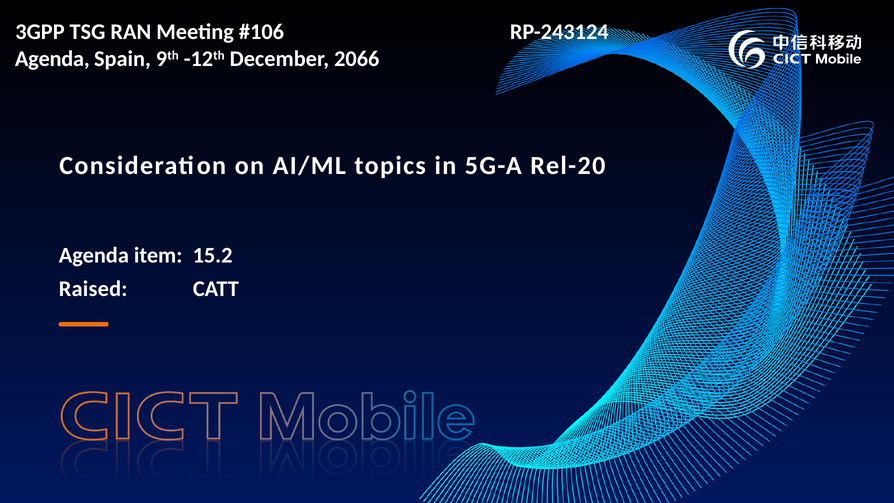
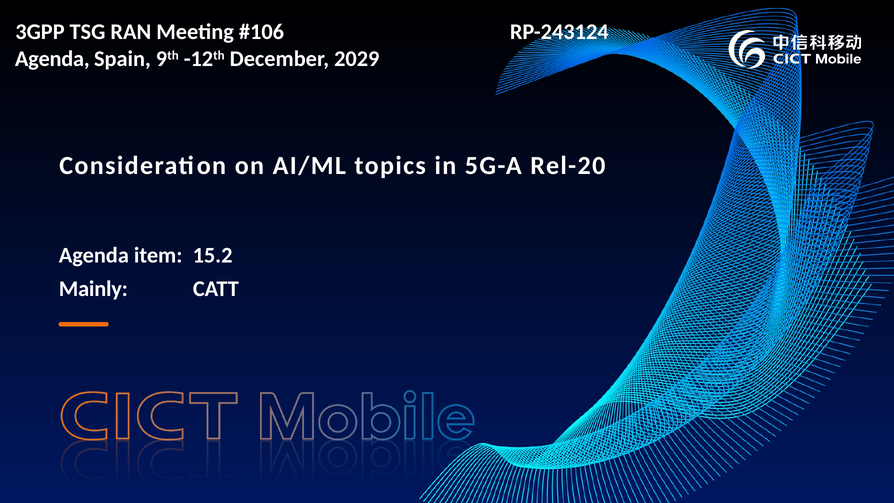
2066: 2066 -> 2029
Raised: Raised -> Mainly
